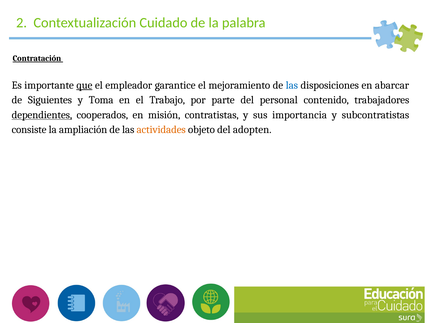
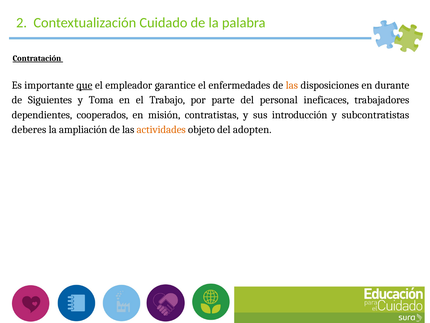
mejoramiento: mejoramiento -> enfermedades
las at (292, 85) colour: blue -> orange
abarcar: abarcar -> durante
contenido: contenido -> ineficaces
dependientes underline: present -> none
importancia: importancia -> introducción
consiste: consiste -> deberes
